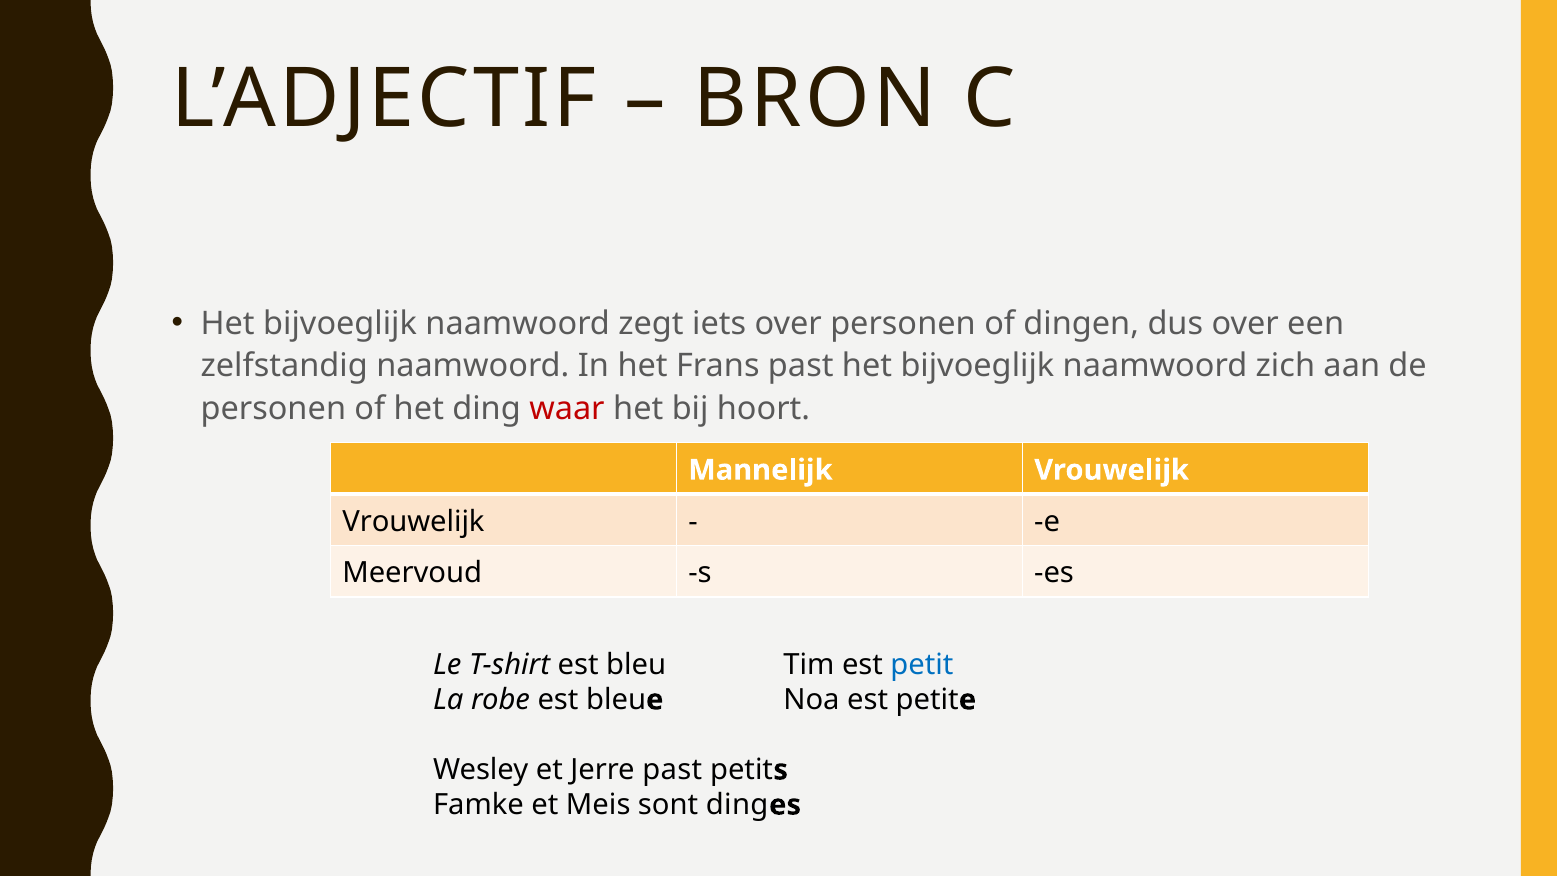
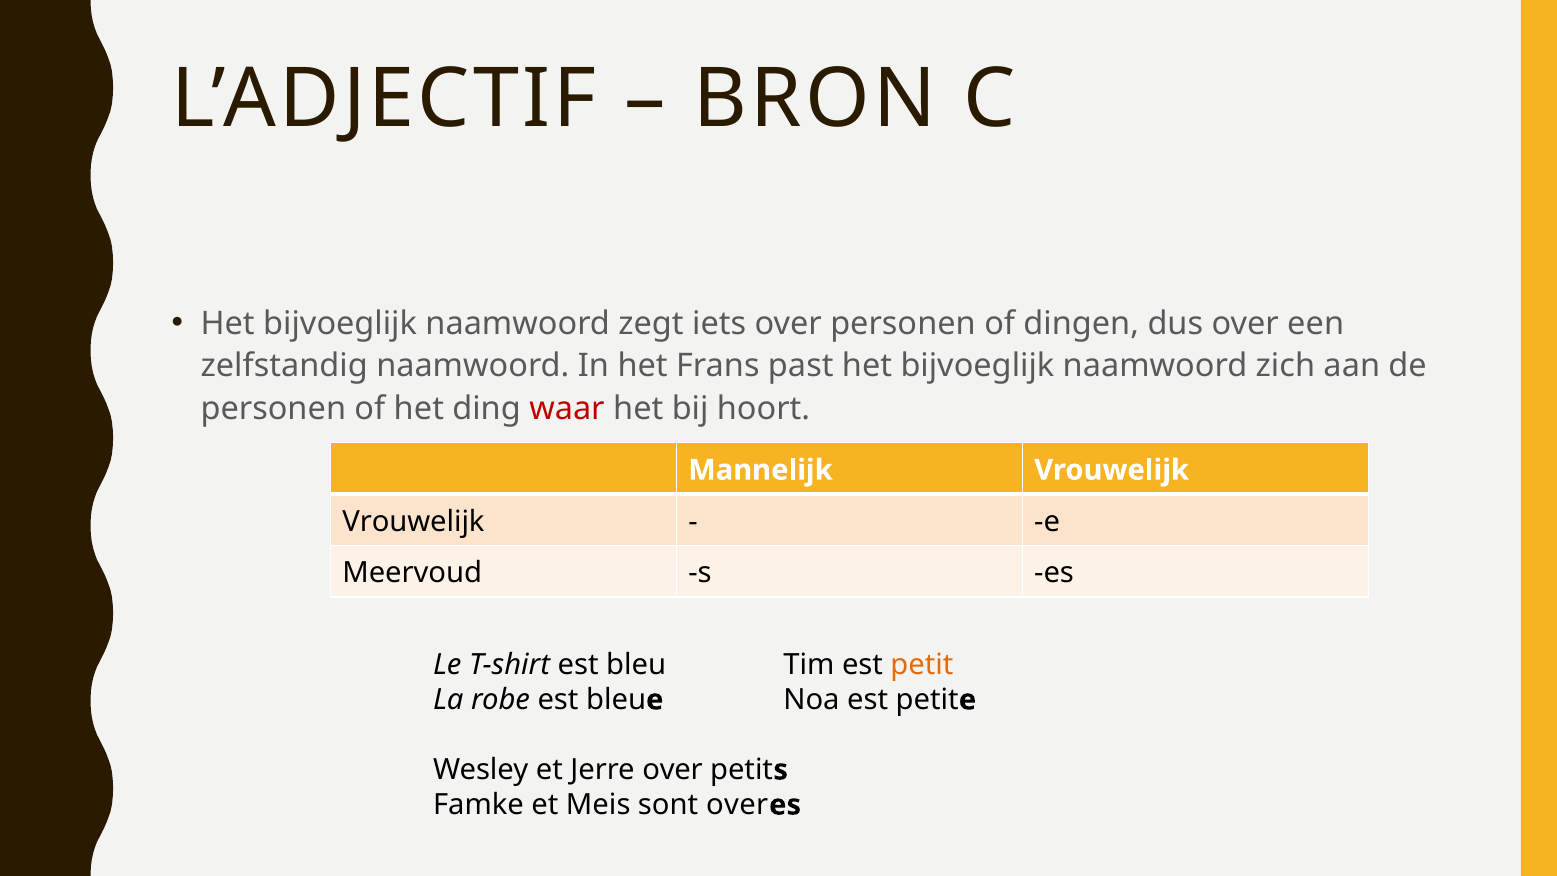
petit at (922, 665) colour: blue -> orange
Jerre past: past -> over
sont ding: ding -> over
